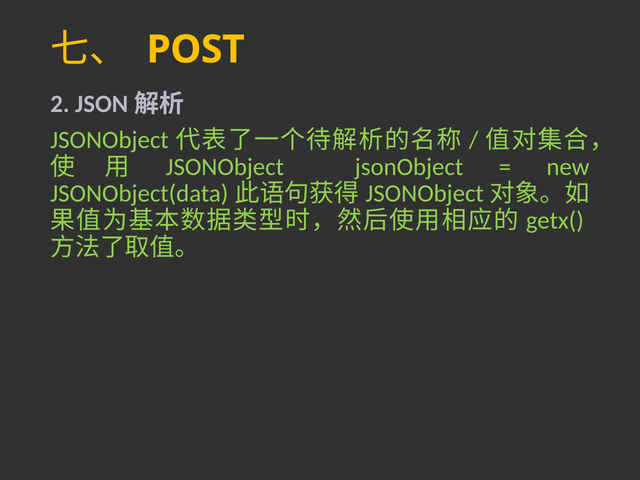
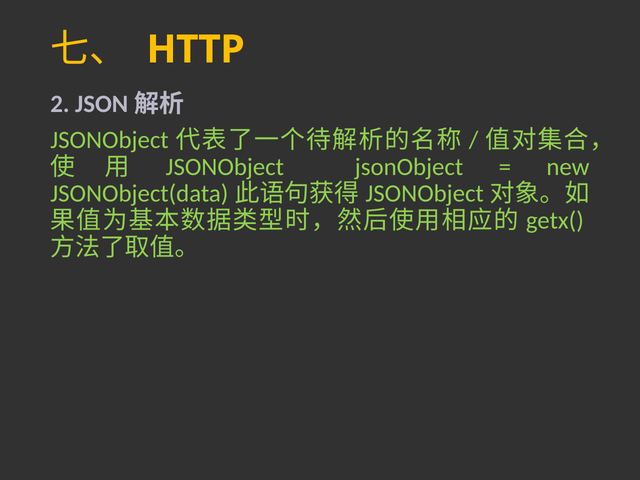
POST: POST -> HTTP
